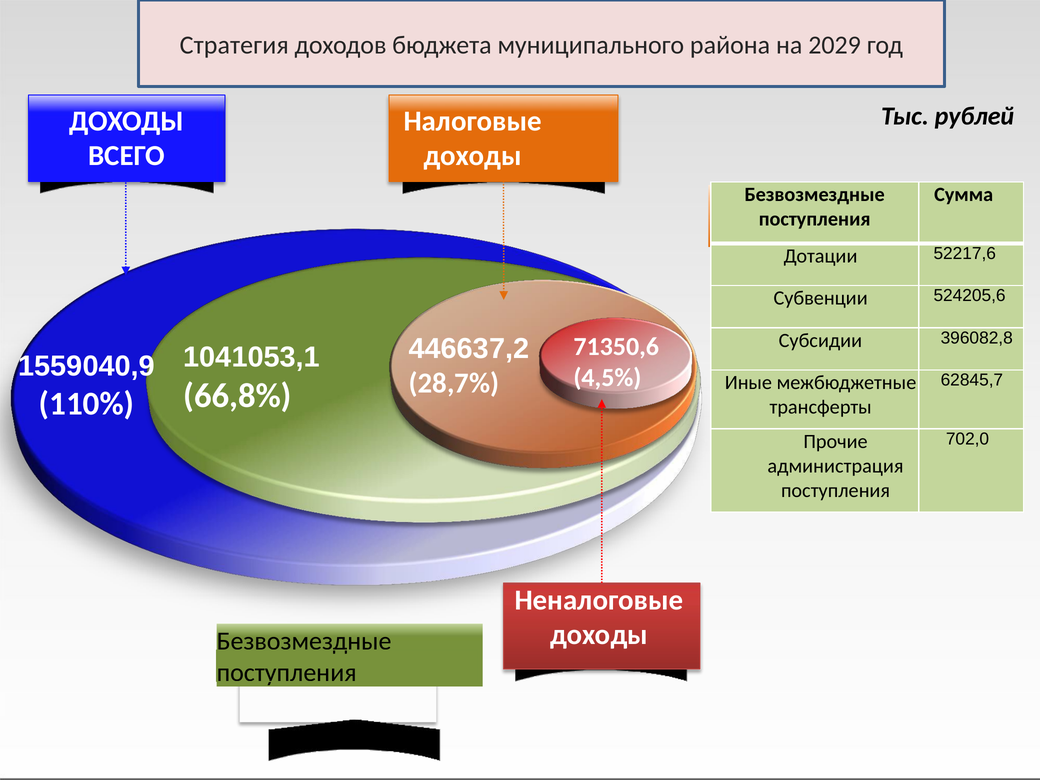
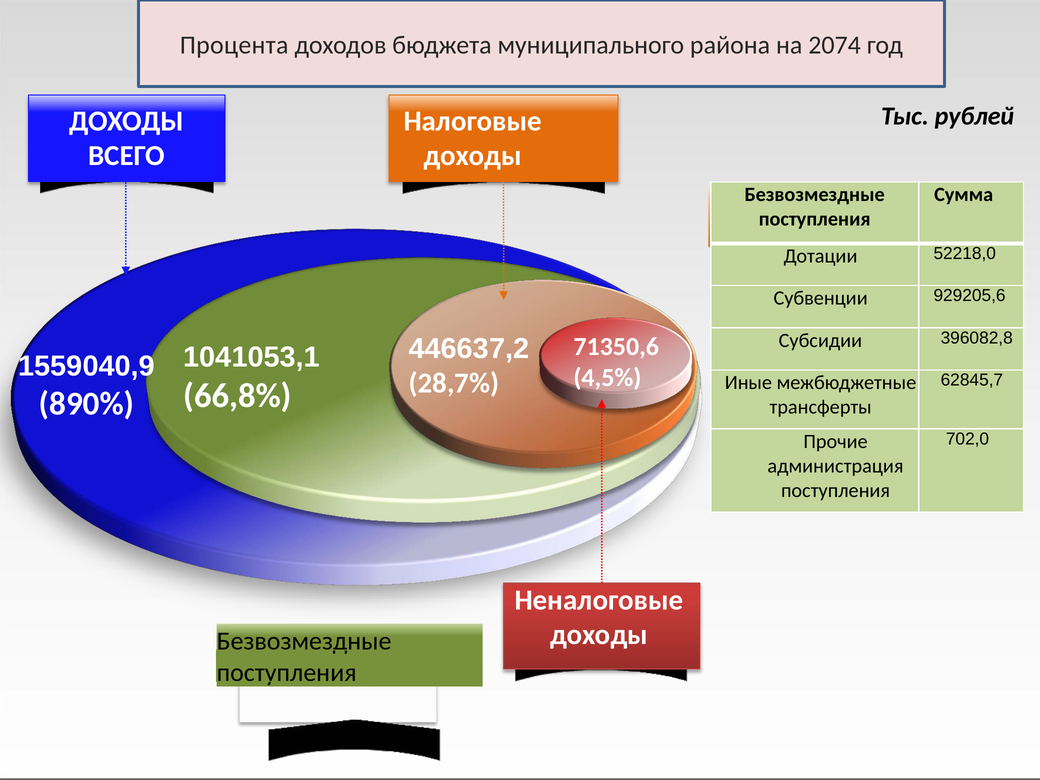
Стратегия: Стратегия -> Процента
2029: 2029 -> 2074
52217,6: 52217,6 -> 52218,0
524205,6: 524205,6 -> 929205,6
110%: 110% -> 890%
